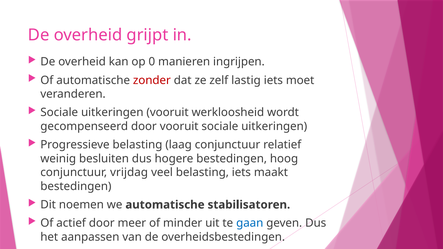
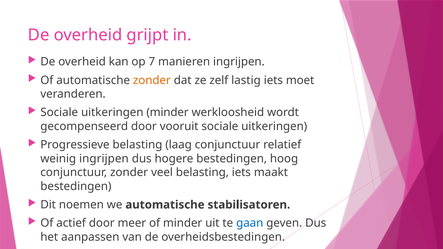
0: 0 -> 7
zonder at (152, 80) colour: red -> orange
uitkeringen vooruit: vooruit -> minder
weinig besluiten: besluiten -> ingrijpen
conjunctuur vrijdag: vrijdag -> zonder
